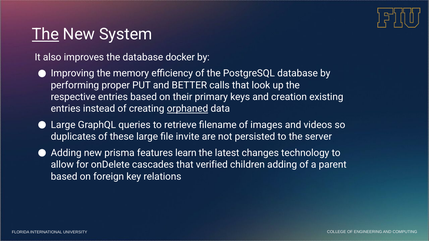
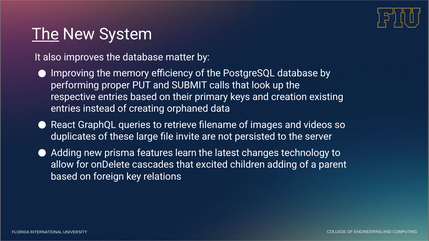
docker: docker -> matter
BETTER: BETTER -> SUBMIT
orphaned underline: present -> none
Large at (63, 125): Large -> React
verified: verified -> excited
